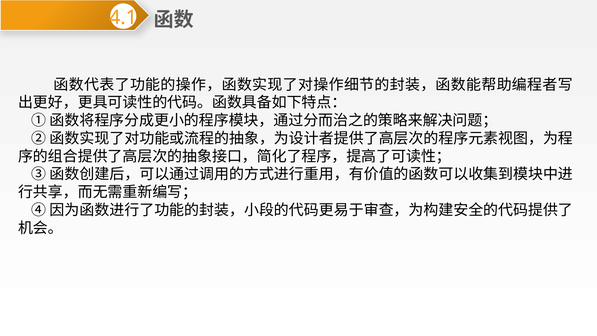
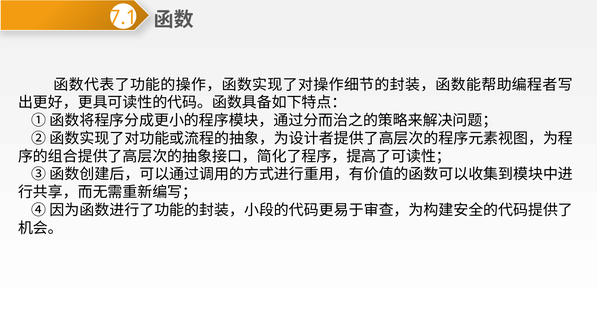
4.1: 4.1 -> 7.1
